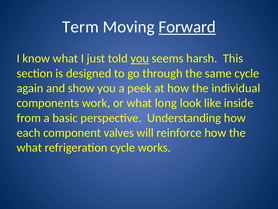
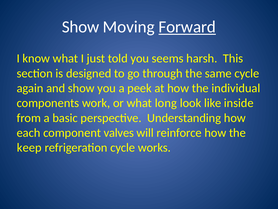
Term at (80, 27): Term -> Show
you at (140, 58) underline: present -> none
what at (29, 147): what -> keep
